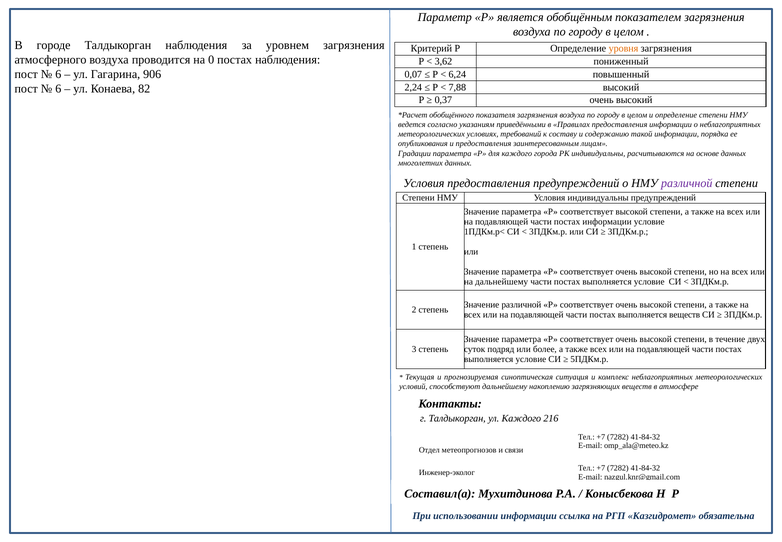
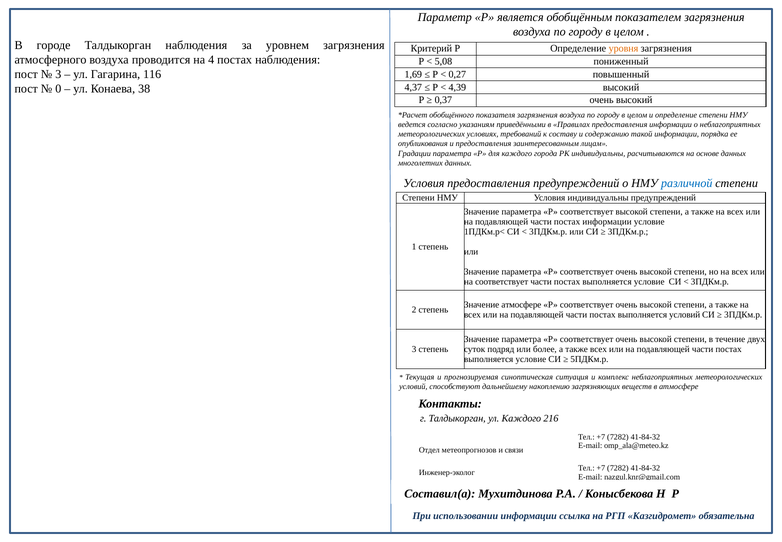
0: 0 -> 4
3,62: 3,62 -> 5,08
6 at (58, 74): 6 -> 3
906: 906 -> 116
0,07: 0,07 -> 1,69
6,24: 6,24 -> 0,27
2,24: 2,24 -> 4,37
7,88: 7,88 -> 4,39
6 at (58, 89): 6 -> 0
82: 82 -> 38
различной at (687, 183) colour: purple -> blue
на дальнейшему: дальнейшему -> соответствует
Значение различной: различной -> атмосфере
выполняется веществ: веществ -> условий
